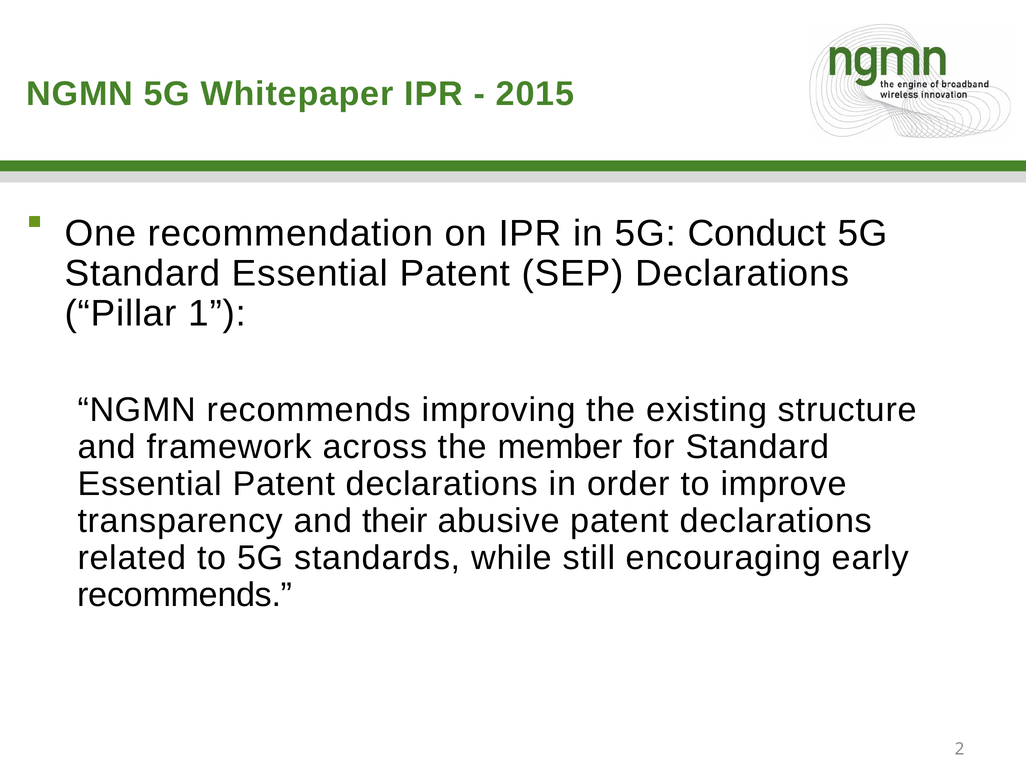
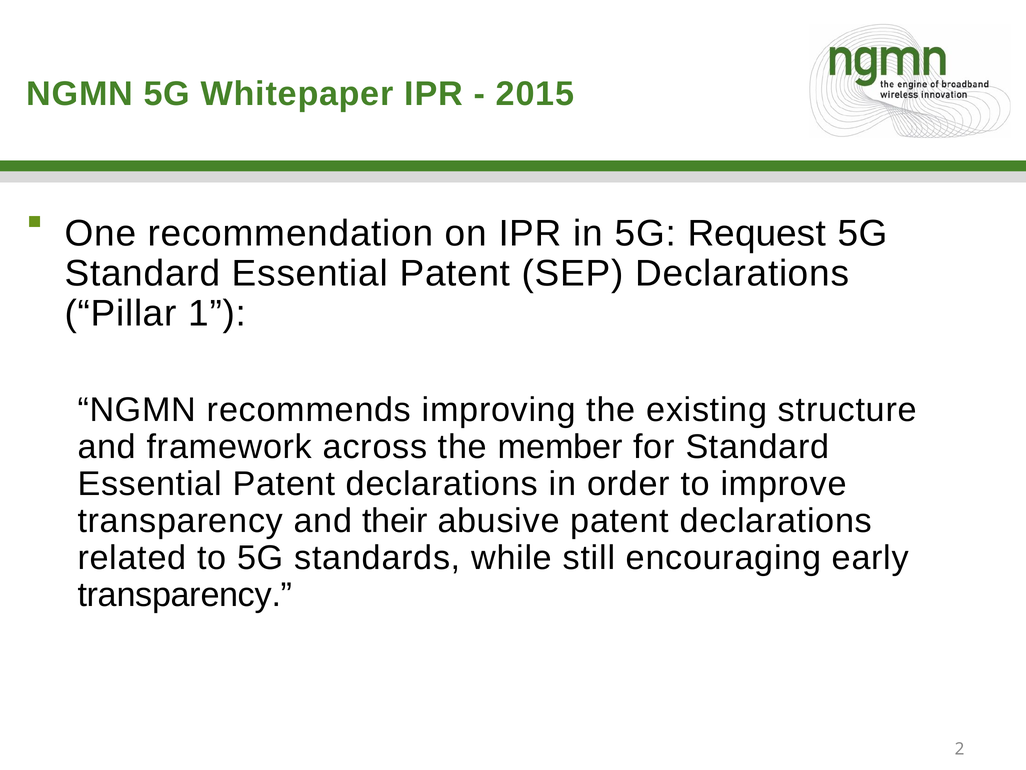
Conduct: Conduct -> Request
recommends at (185, 594): recommends -> transparency
